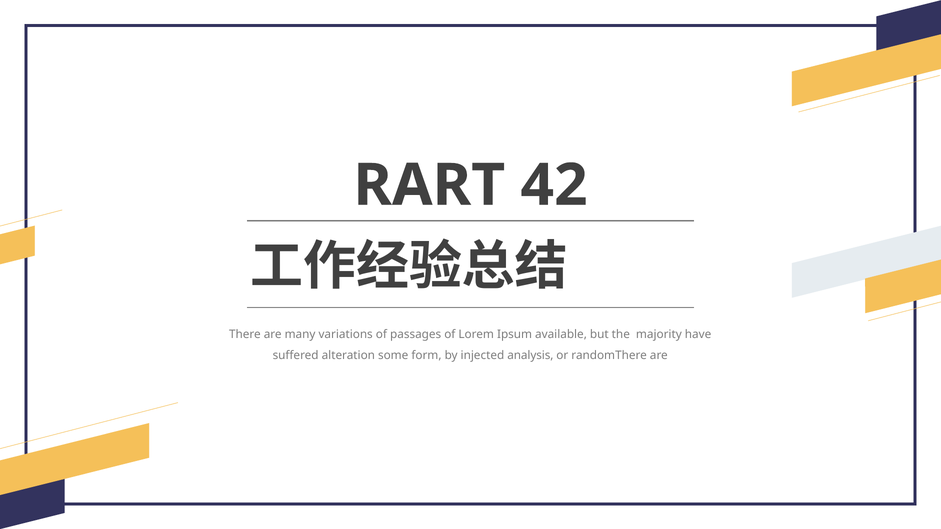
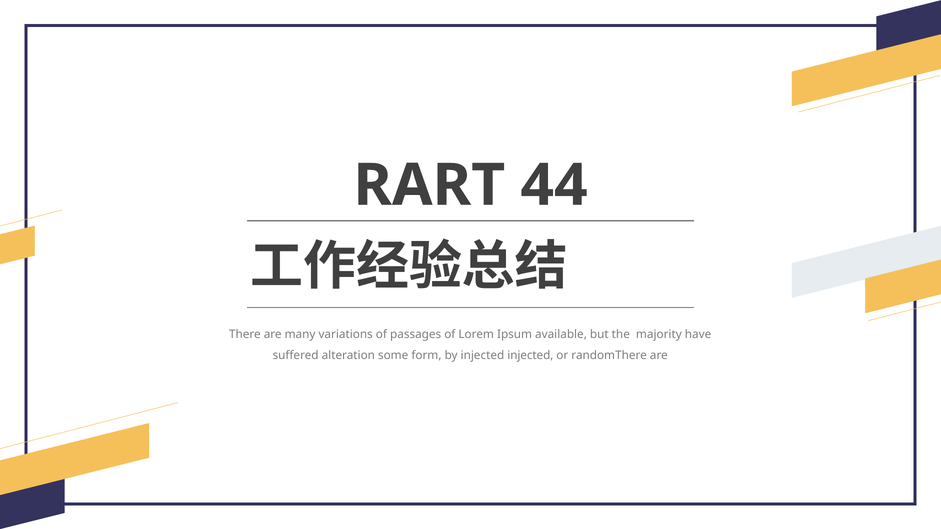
42: 42 -> 44
injected analysis: analysis -> injected
